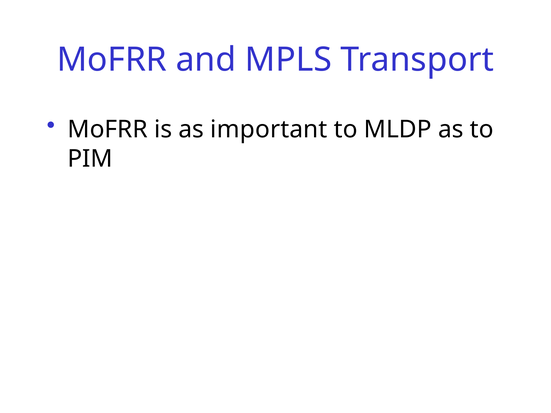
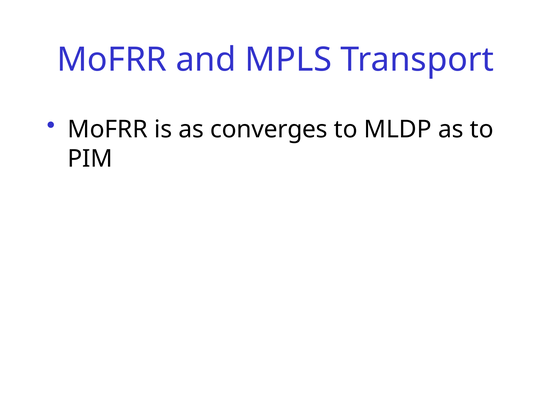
important: important -> converges
